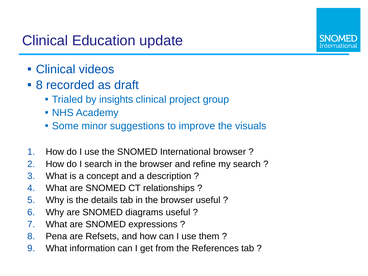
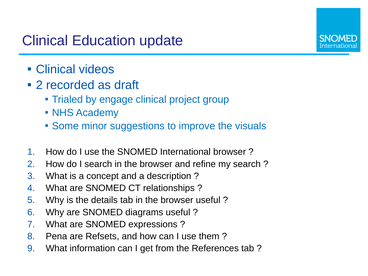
8 at (39, 85): 8 -> 2
insights: insights -> engage
